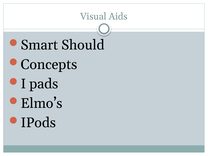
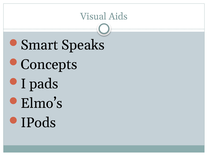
Should: Should -> Speaks
